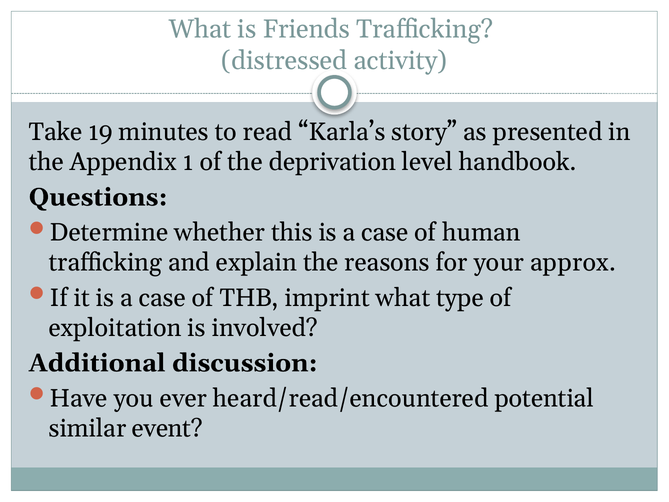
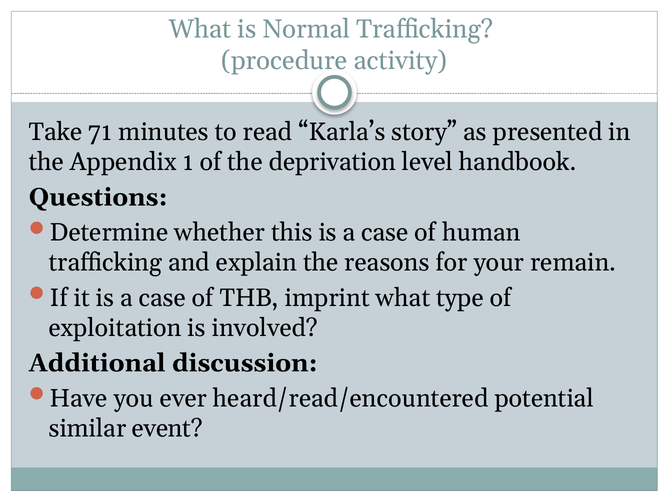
Friends: Friends -> Normal
distressed: distressed -> procedure
19: 19 -> 71
approx: approx -> remain
